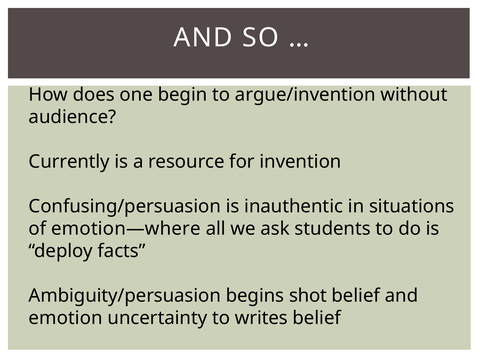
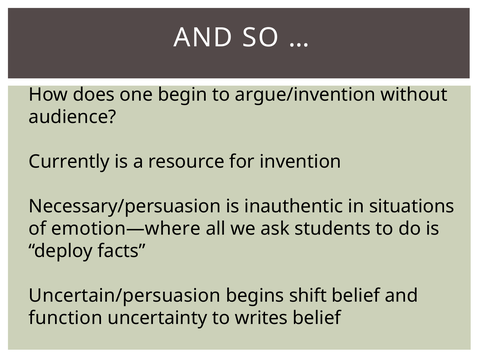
Confusing/persuasion: Confusing/persuasion -> Necessary/persuasion
Ambiguity/persuasion: Ambiguity/persuasion -> Uncertain/persuasion
shot: shot -> shift
emotion: emotion -> function
